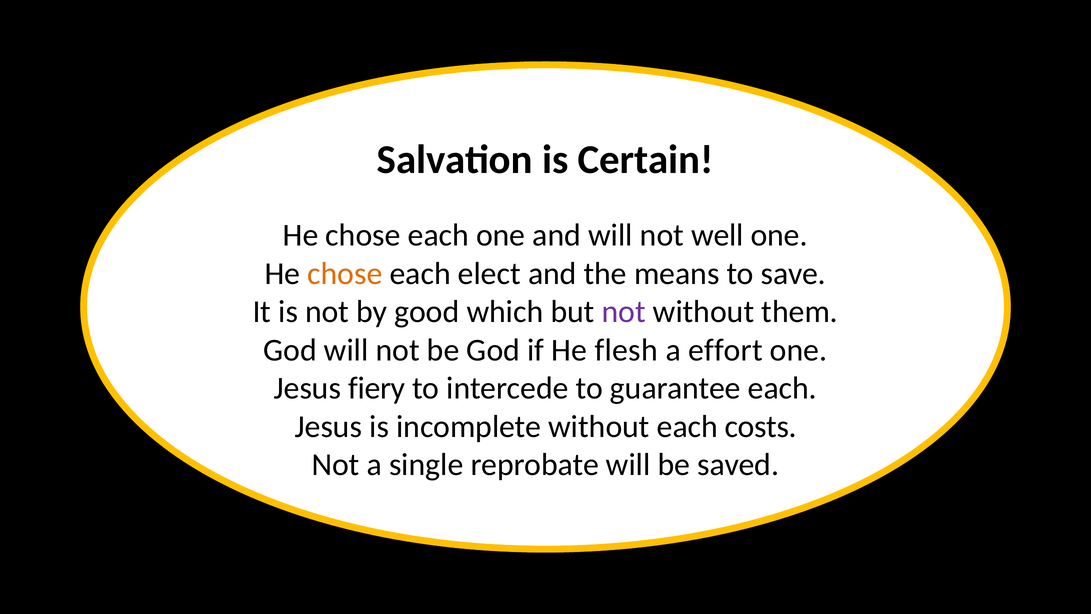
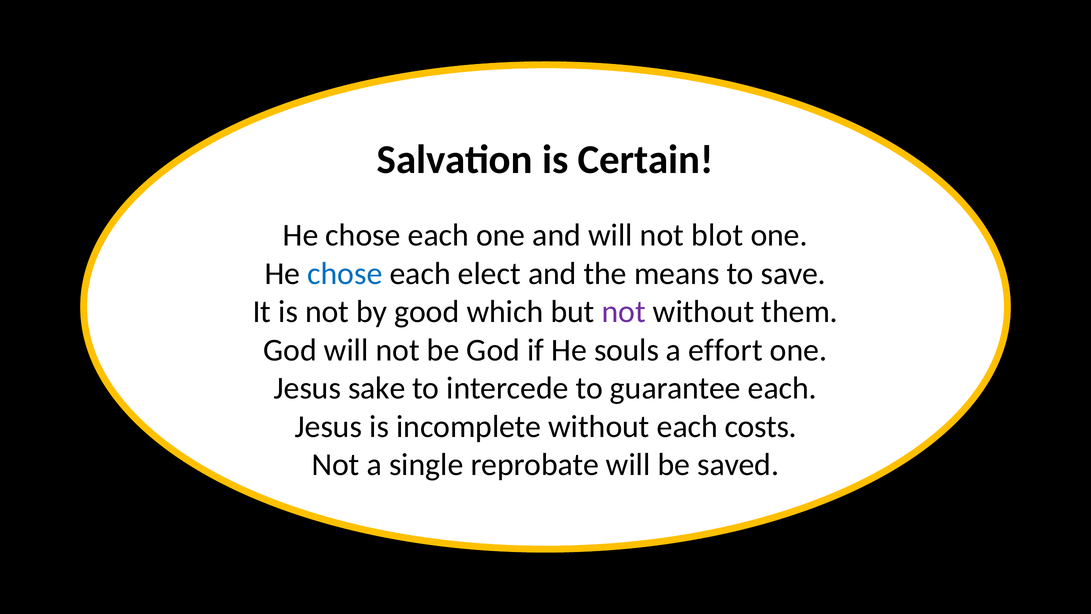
well: well -> blot
chose at (345, 273) colour: orange -> blue
flesh: flesh -> souls
fiery: fiery -> sake
